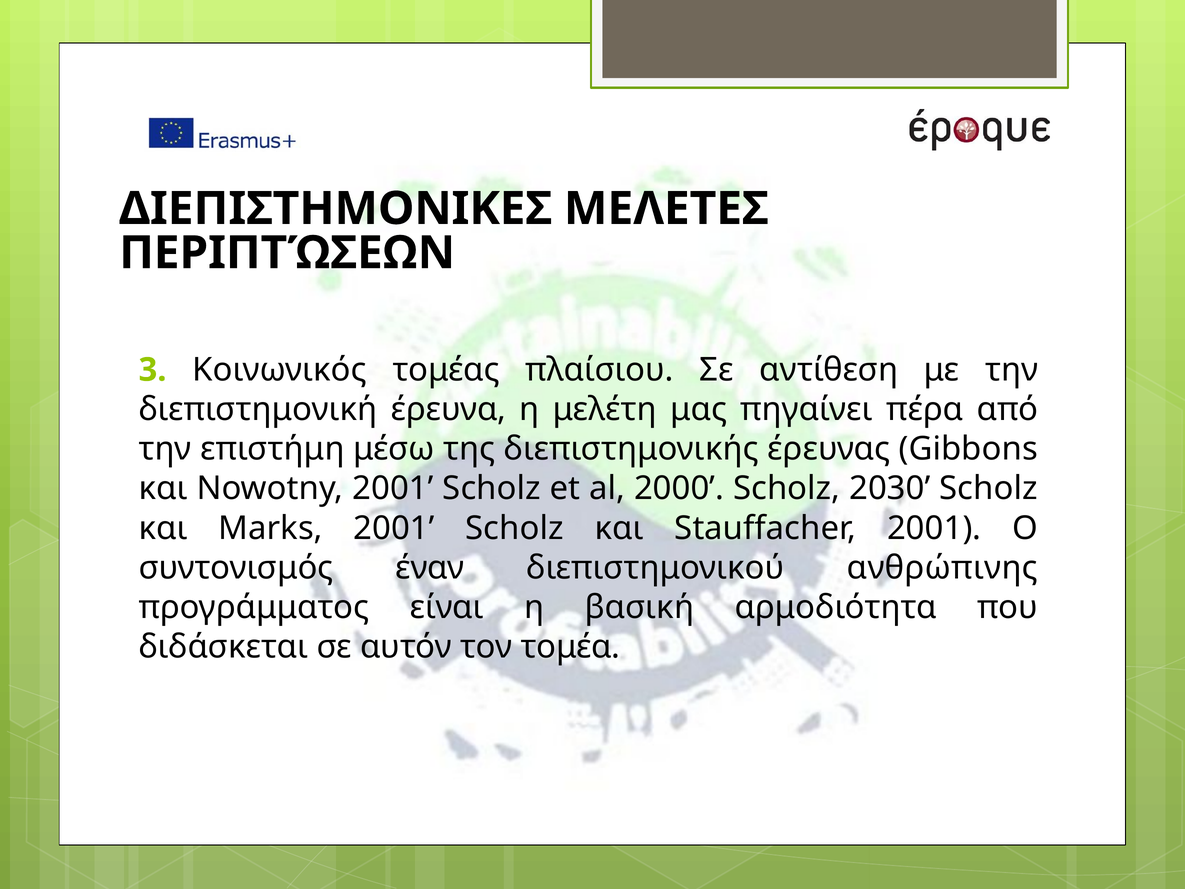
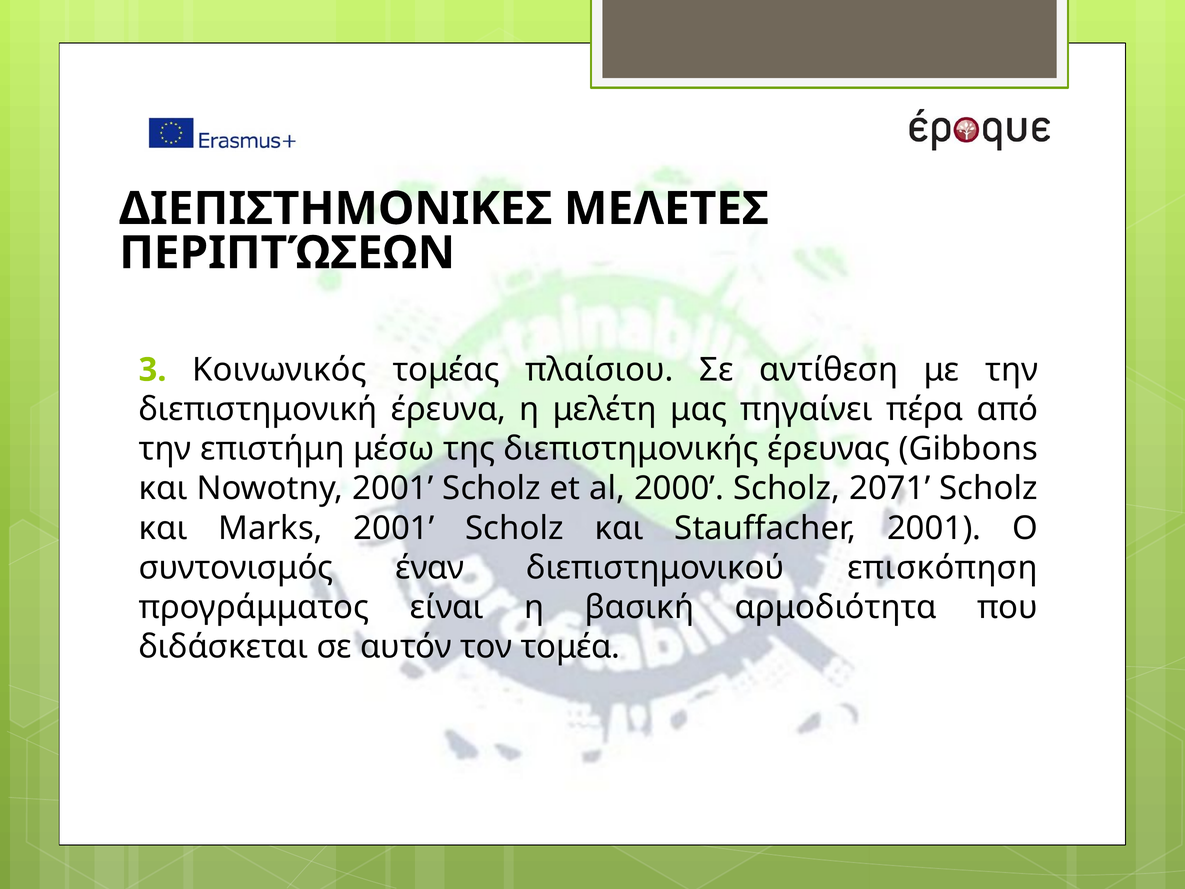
2030: 2030 -> 2071
ανθρώπινης: ανθρώπινης -> επισκόπηση
